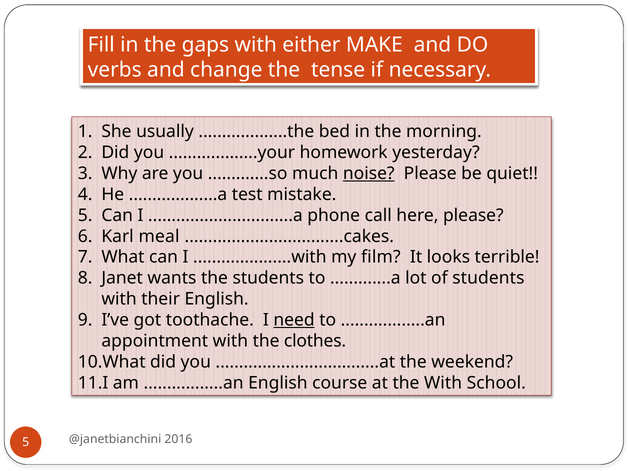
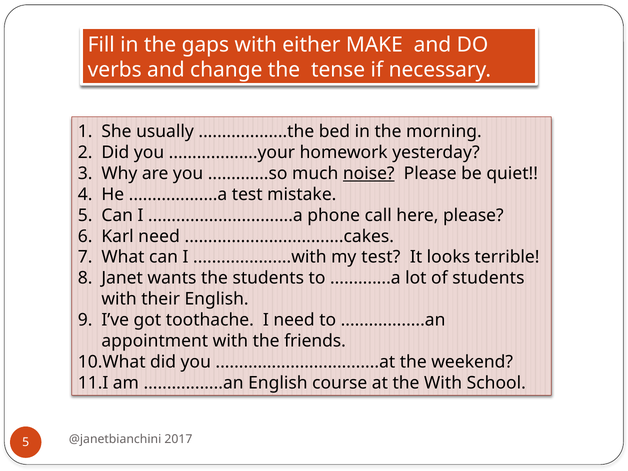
Karl meal: meal -> need
my film: film -> test
need at (294, 320) underline: present -> none
clothes: clothes -> friends
2016: 2016 -> 2017
